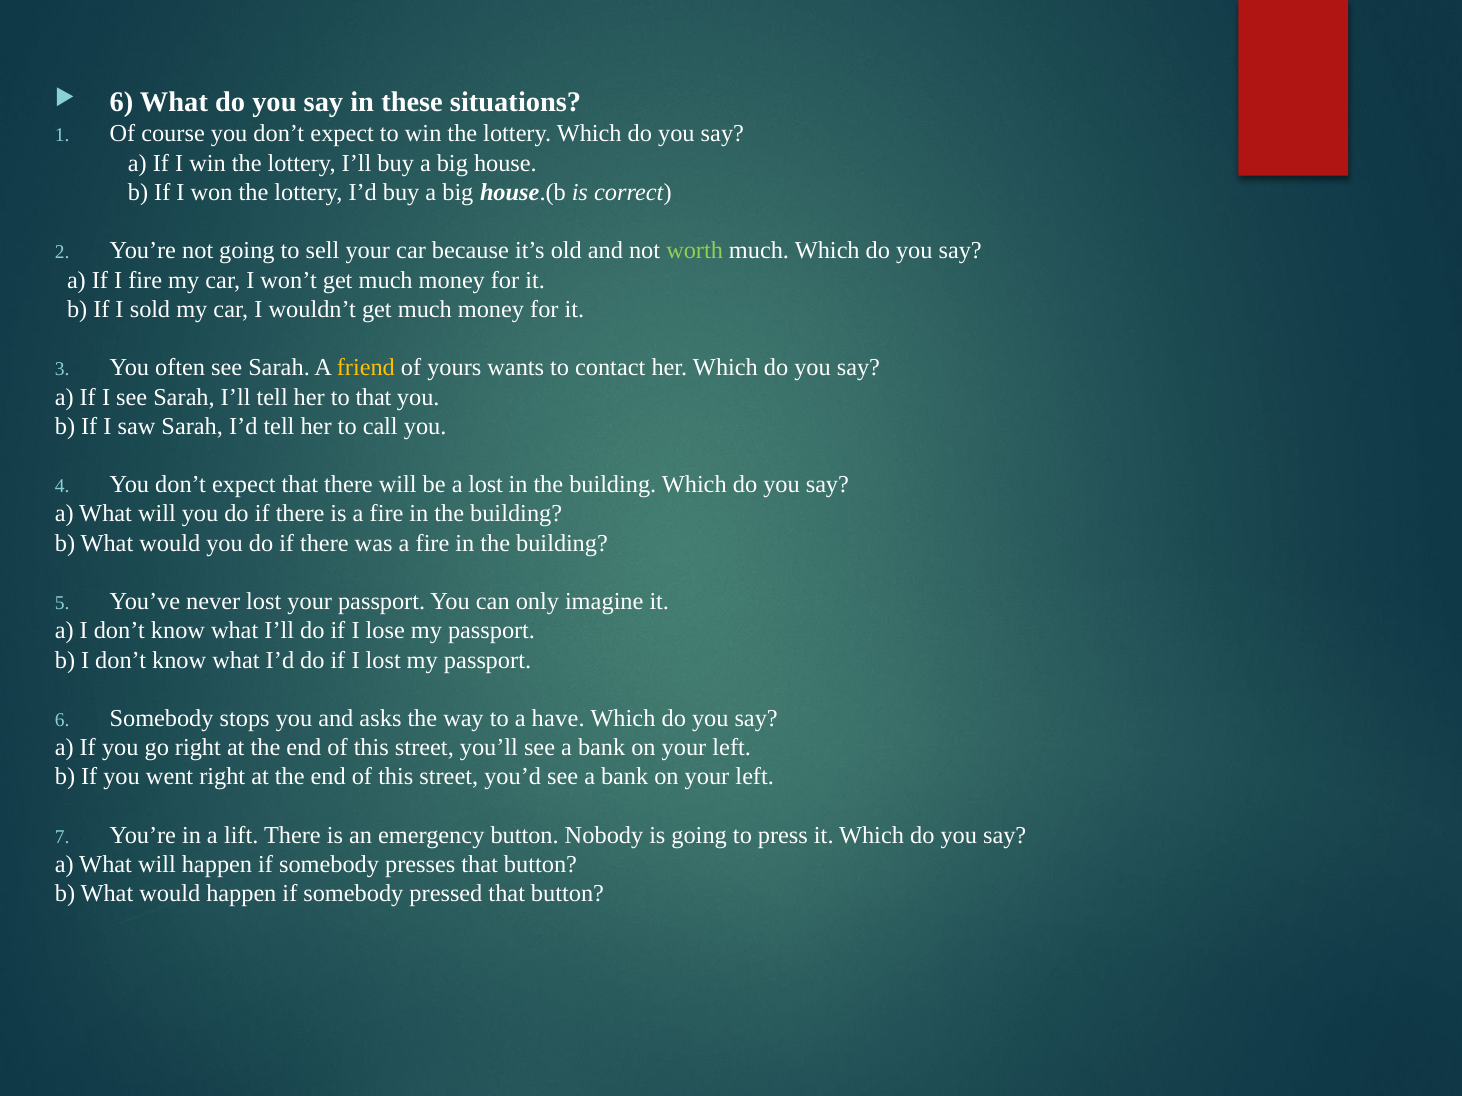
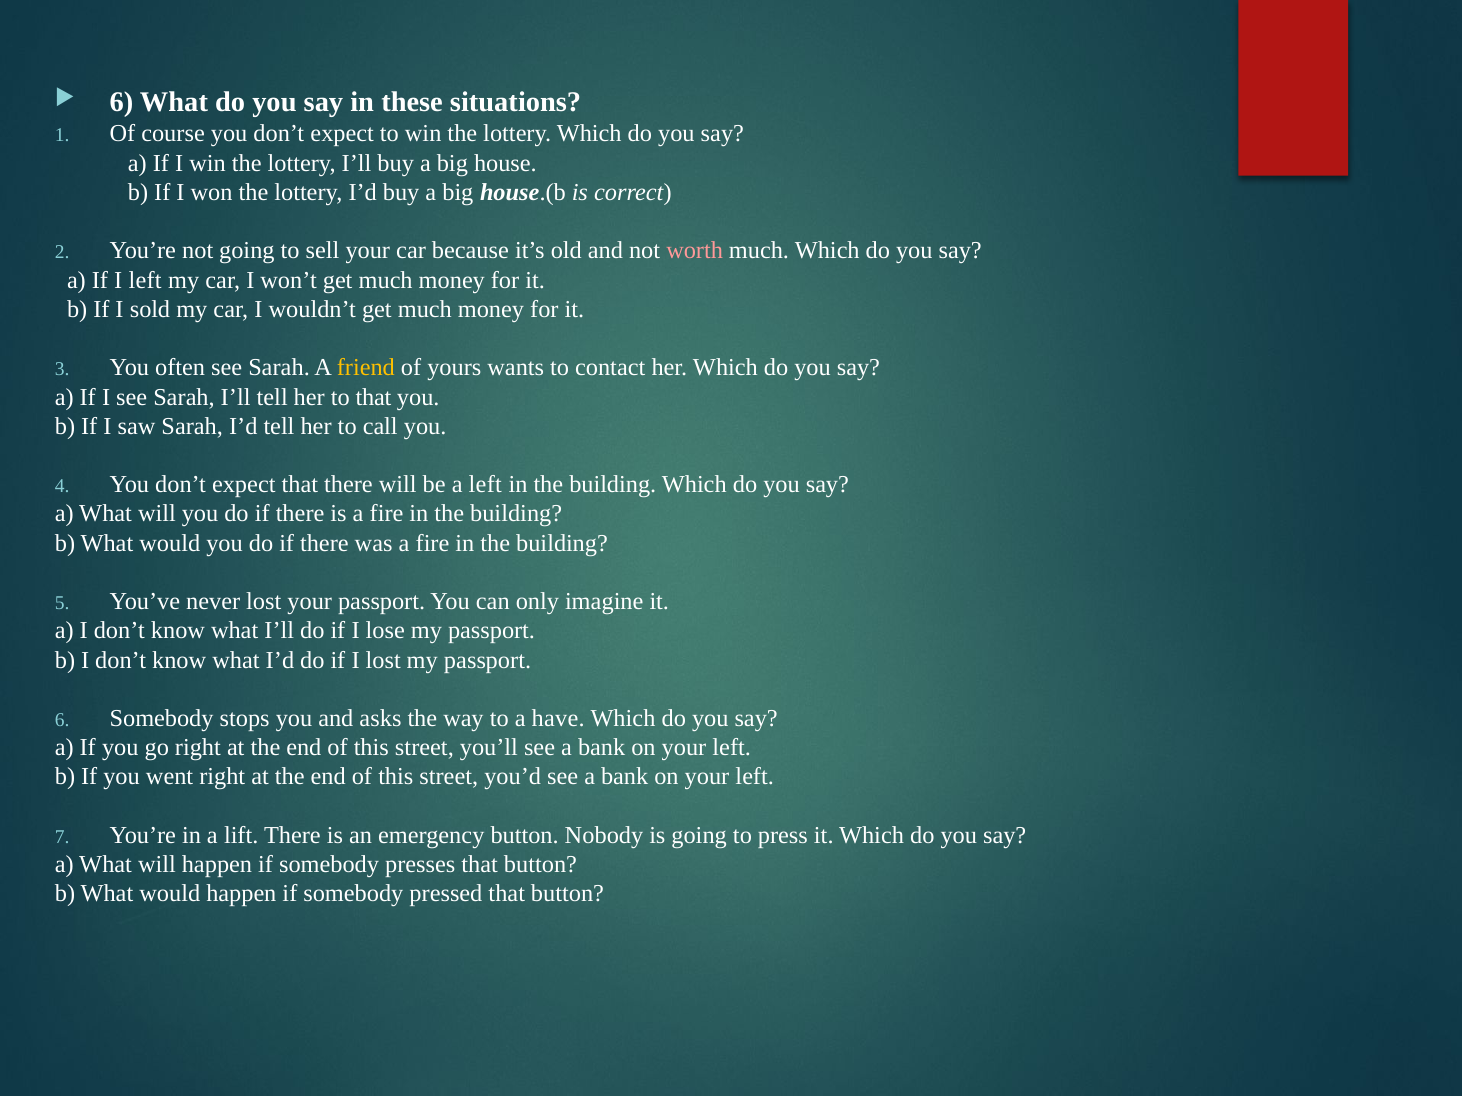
worth colour: light green -> pink
I fire: fire -> left
a lost: lost -> left
